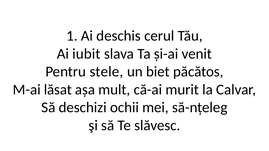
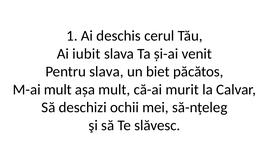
Pentru stele: stele -> slava
M-ai lăsat: lăsat -> mult
